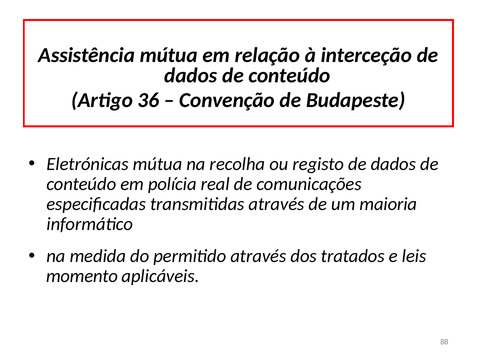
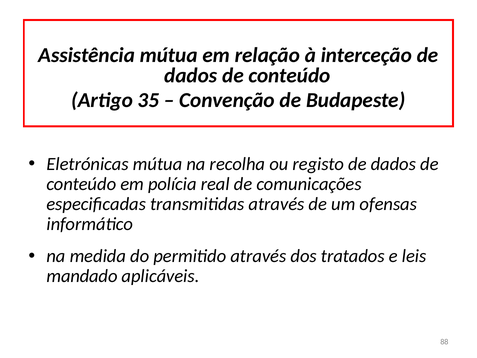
36: 36 -> 35
maioria: maioria -> ofensas
momento: momento -> mandado
